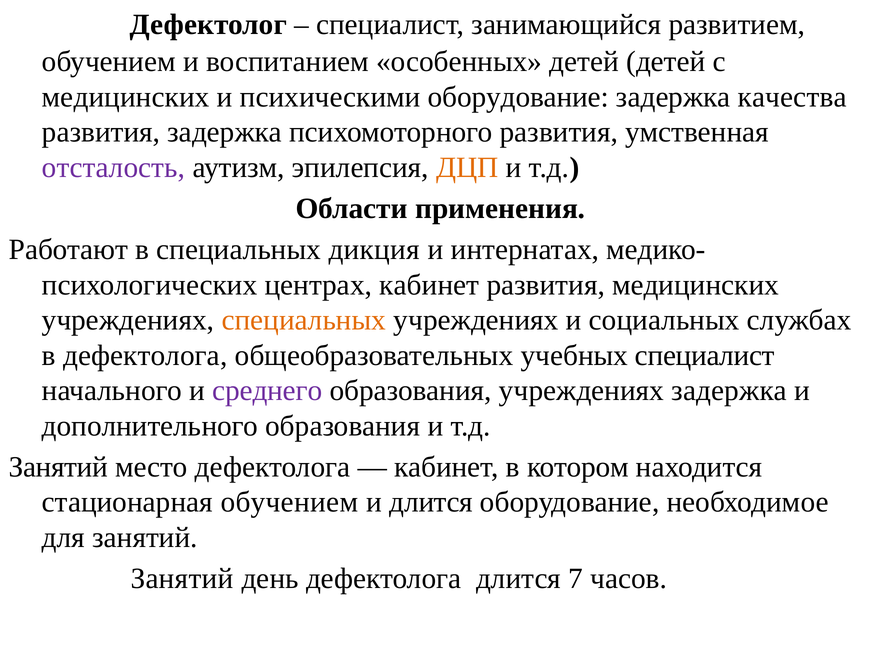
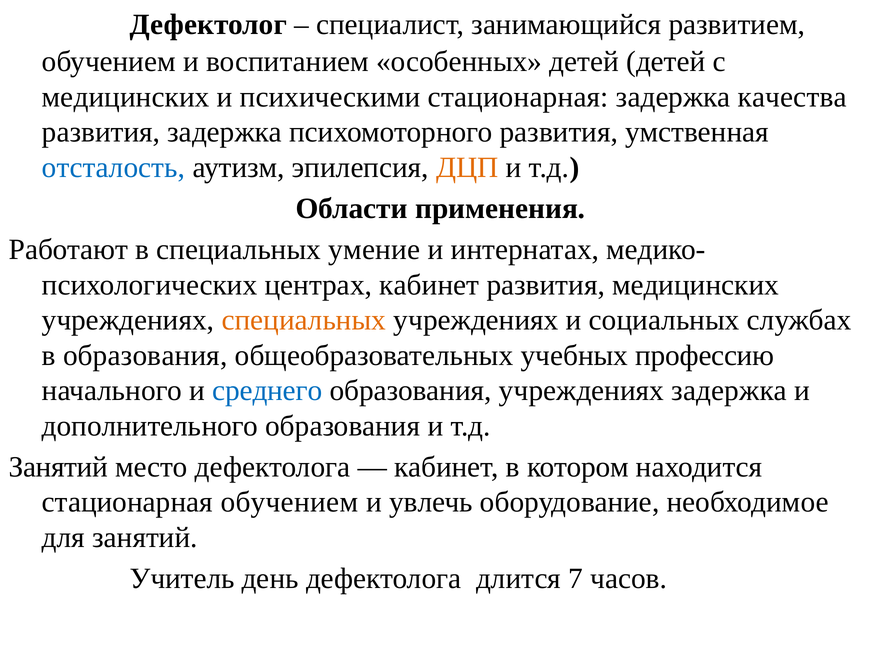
психическими оборудование: оборудование -> стационарная
отсталость colour: purple -> blue
дикция: дикция -> умение
в дефектолога: дефектолога -> образования
учебных специалист: специалист -> профессию
среднего colour: purple -> blue
и длится: длится -> увлечь
Занятий at (182, 578): Занятий -> Учитель
